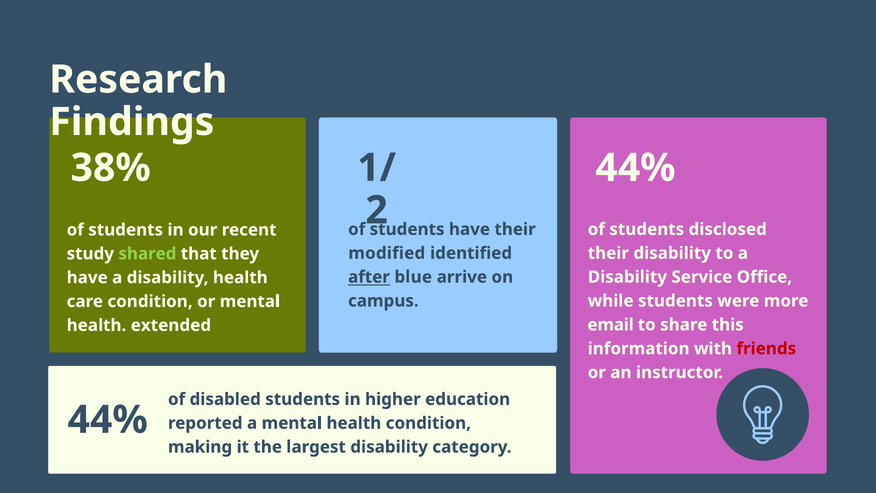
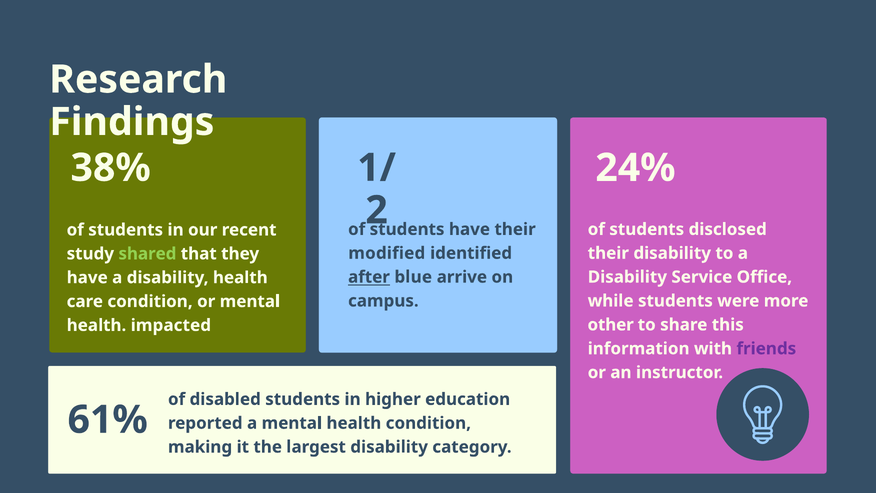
44% at (635, 168): 44% -> 24%
email: email -> other
extended: extended -> impacted
friends colour: red -> purple
44% at (108, 420): 44% -> 61%
